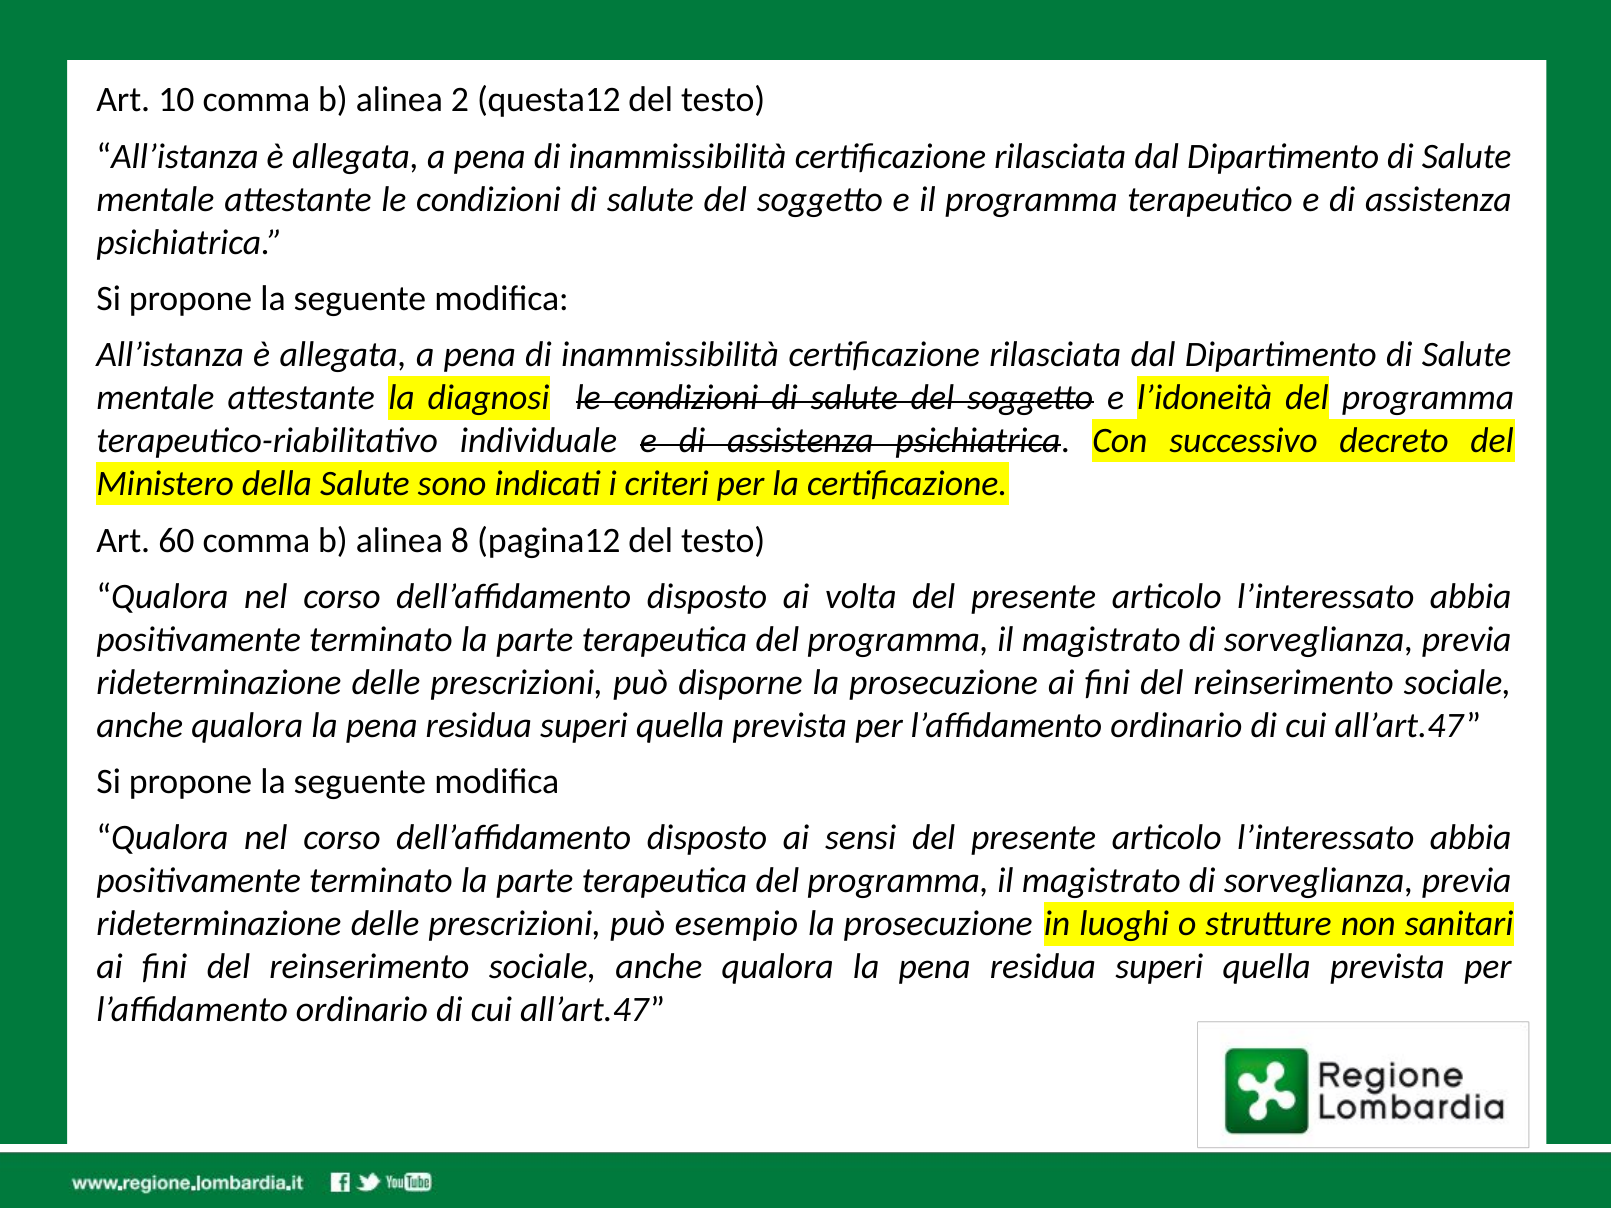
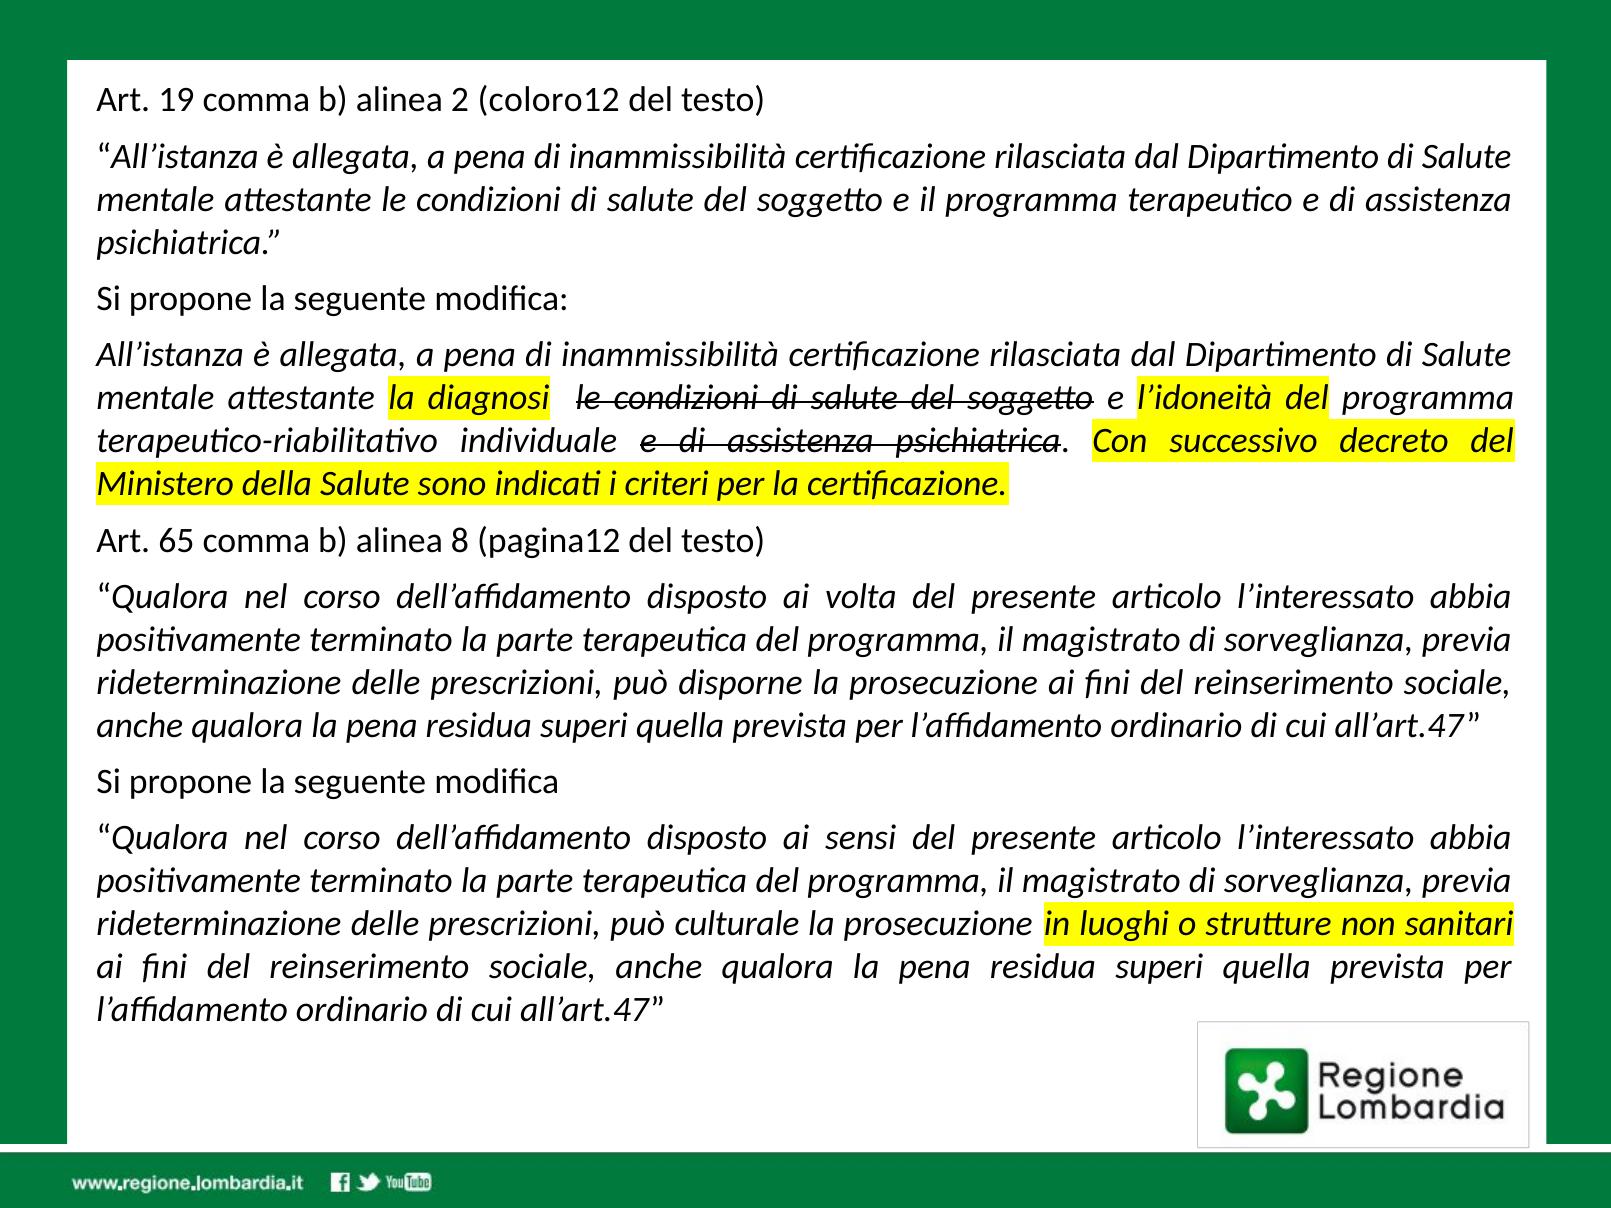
10: 10 -> 19
questa12: questa12 -> coloro12
60: 60 -> 65
esempio: esempio -> culturale
